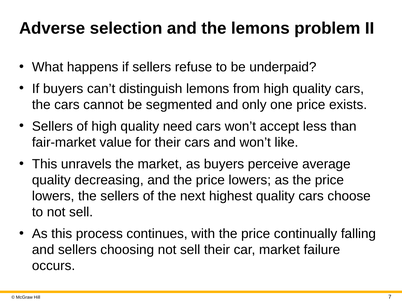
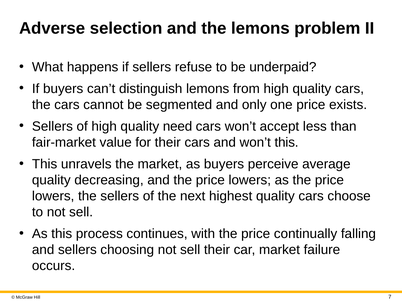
won’t like: like -> this
